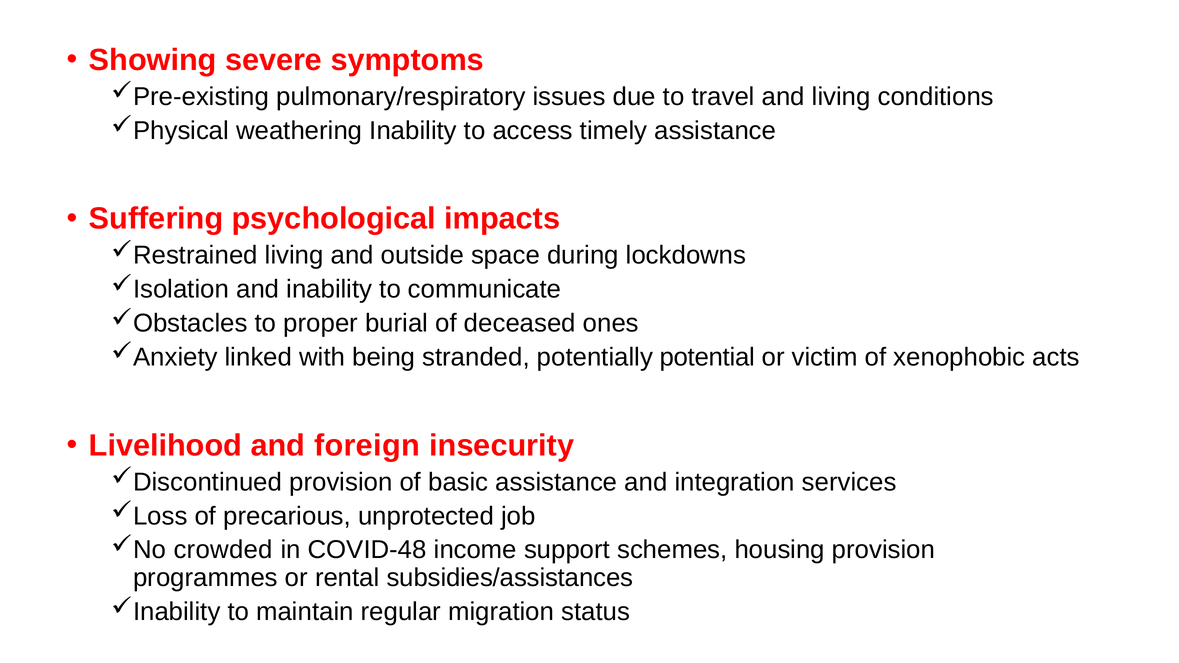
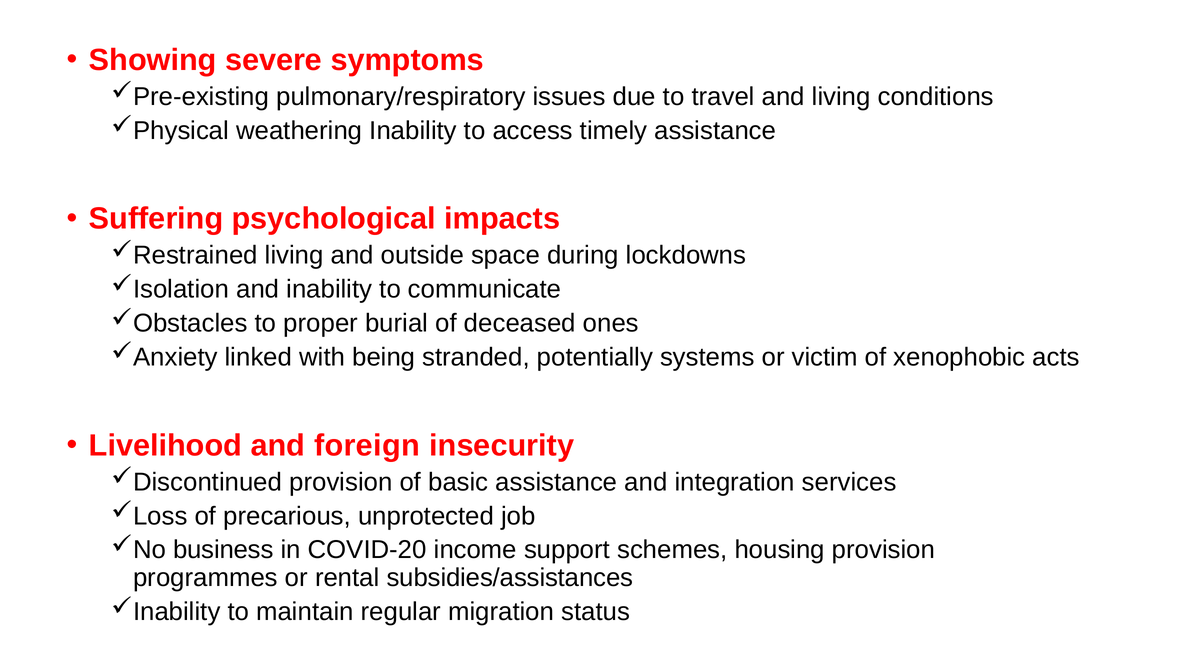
potential: potential -> systems
crowded: crowded -> business
COVID-48: COVID-48 -> COVID-20
